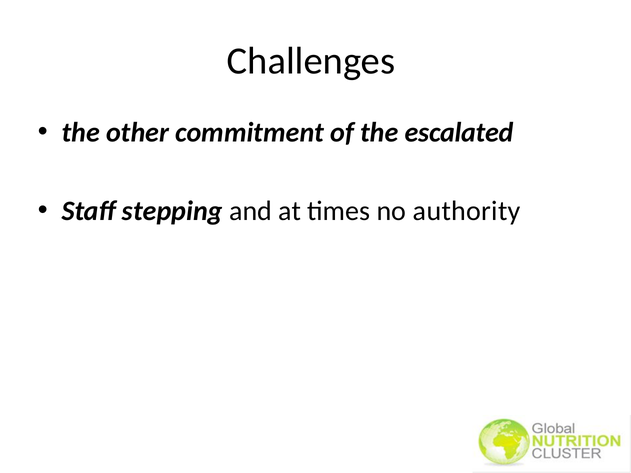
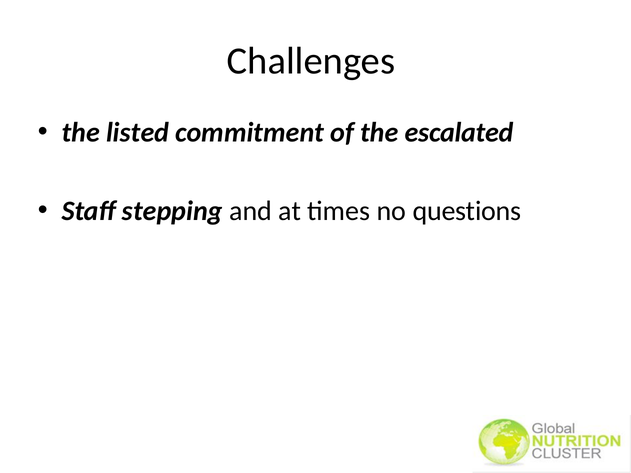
other: other -> listed
authority: authority -> questions
